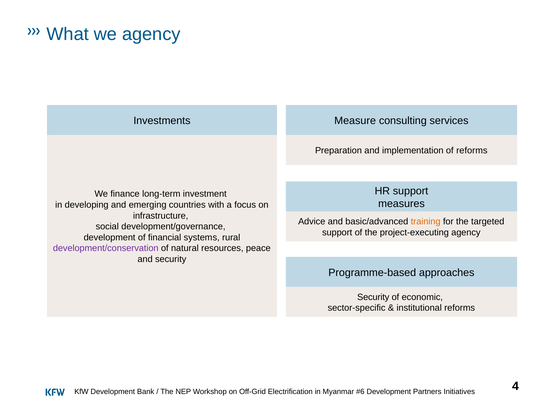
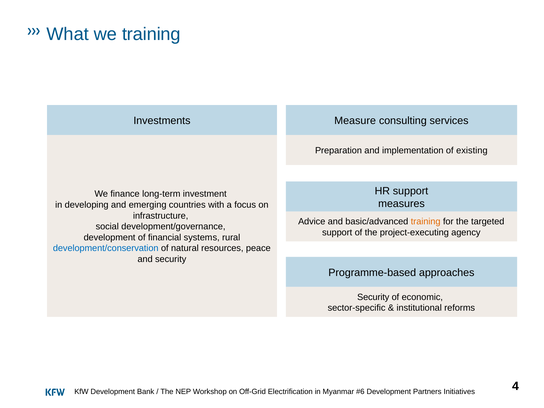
we agency: agency -> training
of reforms: reforms -> existing
development/conservation colour: purple -> blue
